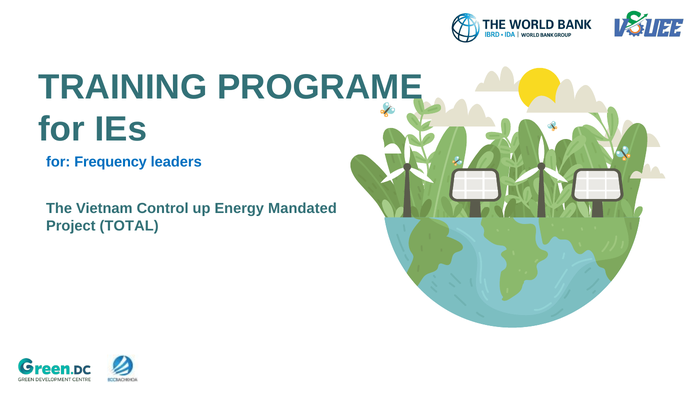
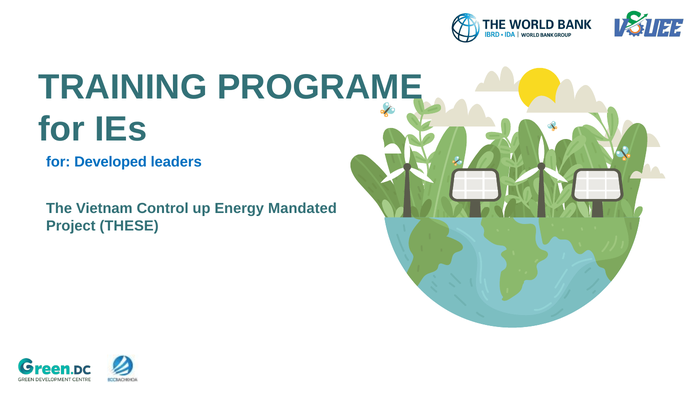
Frequency: Frequency -> Developed
TOTAL: TOTAL -> THESE
